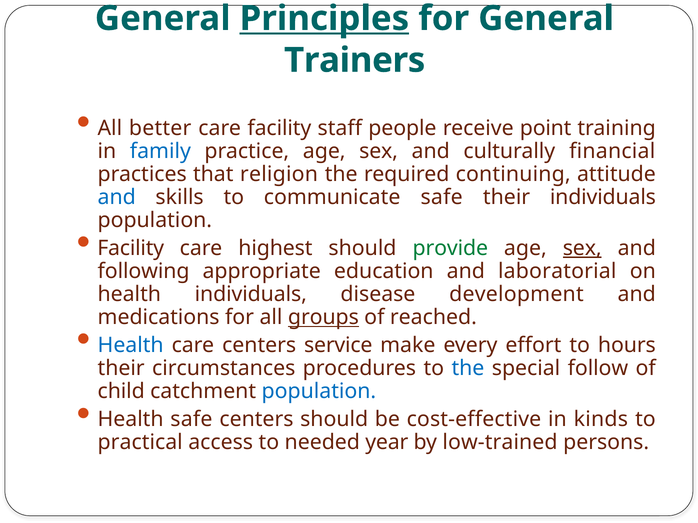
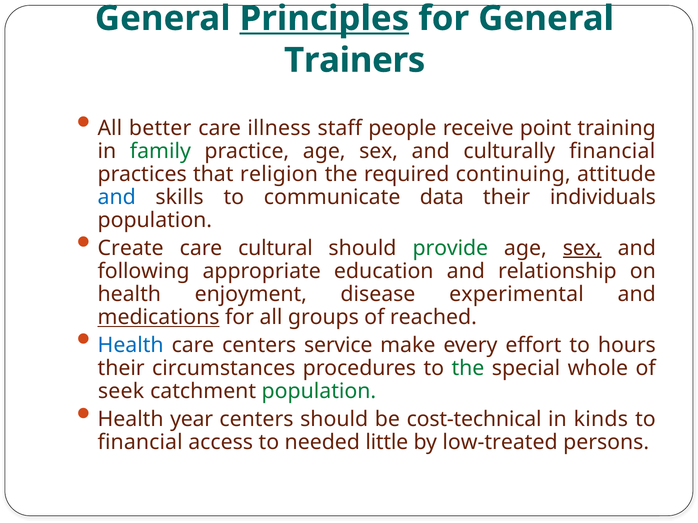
care facility: facility -> illness
family colour: blue -> green
communicate safe: safe -> data
Facility at (131, 248): Facility -> Create
highest: highest -> cultural
laboratorial: laboratorial -> relationship
health individuals: individuals -> enjoyment
development: development -> experimental
medications underline: none -> present
groups underline: present -> none
the at (468, 369) colour: blue -> green
follow: follow -> whole
child: child -> seek
population at (319, 392) colour: blue -> green
Health safe: safe -> year
cost-effective: cost-effective -> cost-technical
practical at (140, 443): practical -> financial
year: year -> little
low-trained: low-trained -> low-treated
